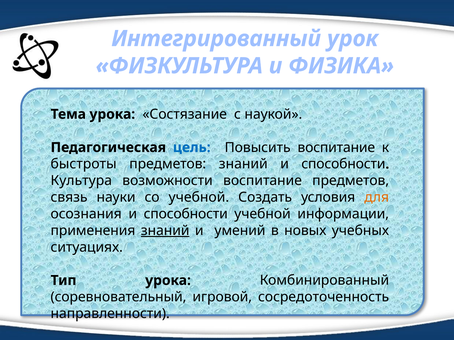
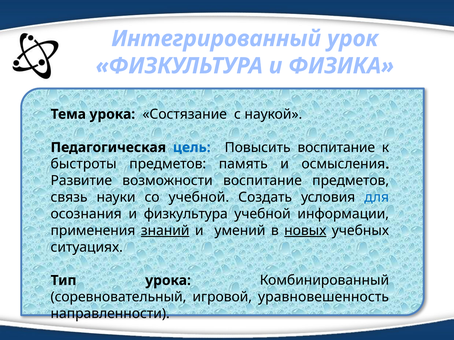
предметов знаний: знаний -> память
способности at (343, 164): способности -> осмысления
Культура: Культура -> Развитие
для colour: orange -> blue
осознания и способности: способности -> физкультура
новых underline: none -> present
сосредоточенность: сосредоточенность -> уравновешенность
